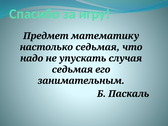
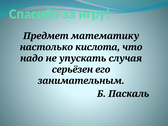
настолько седьмая: седьмая -> кислота
седьмая at (72, 70): седьмая -> серьёзен
